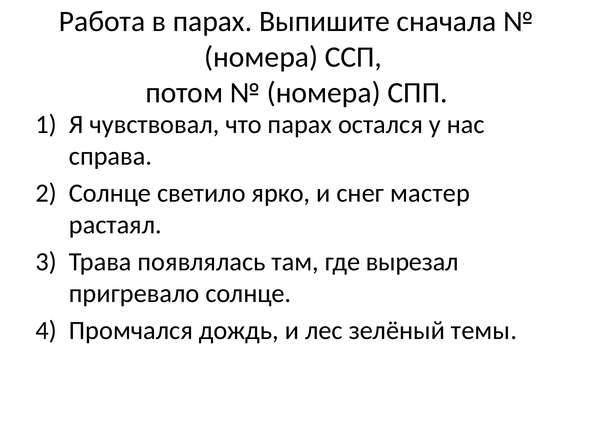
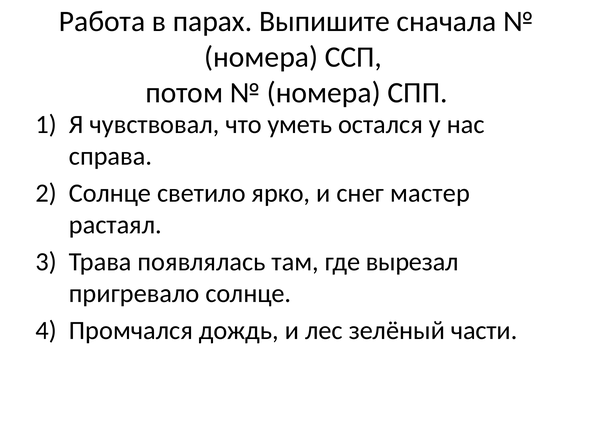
что парах: парах -> уметь
темы: темы -> части
